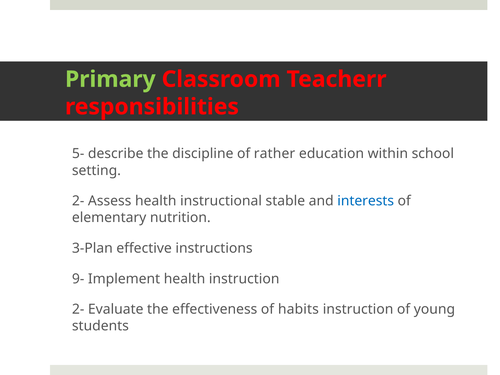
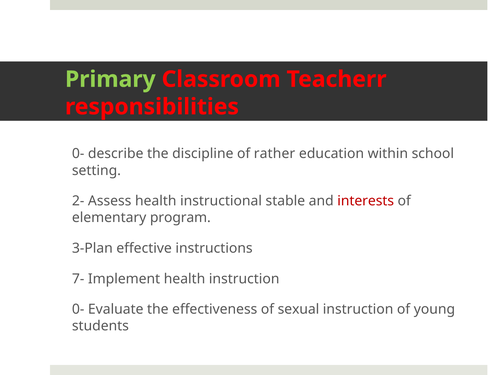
5- at (78, 154): 5- -> 0-
interests colour: blue -> red
nutrition: nutrition -> program
9-: 9- -> 7-
2- at (78, 309): 2- -> 0-
habits: habits -> sexual
